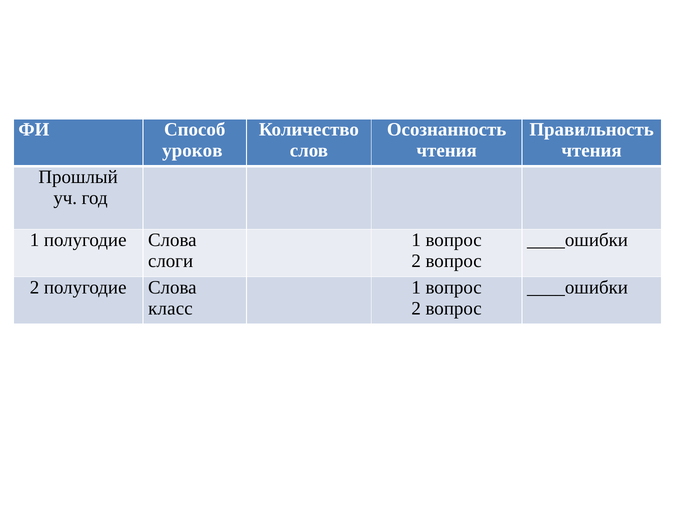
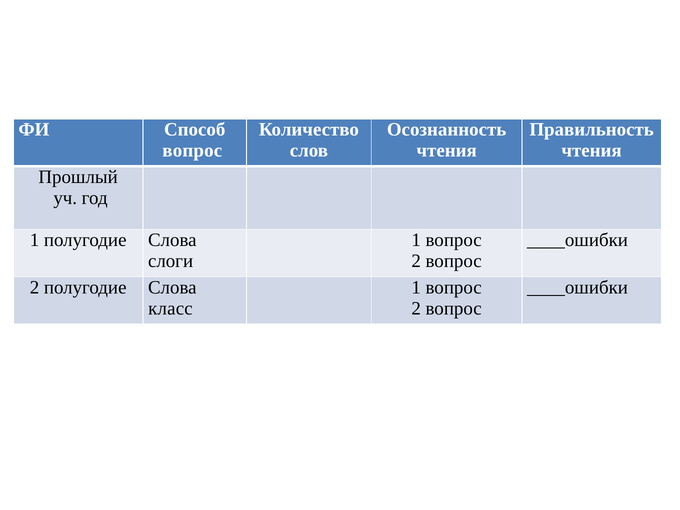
уроков at (192, 151): уроков -> вопрос
